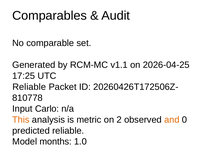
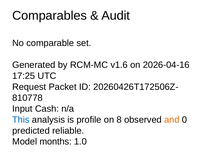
v1.1: v1.1 -> v1.6
2026-04-25: 2026-04-25 -> 2026-04-16
Reliable at (29, 87): Reliable -> Request
Carlo: Carlo -> Cash
This colour: orange -> blue
metric: metric -> profile
2: 2 -> 8
